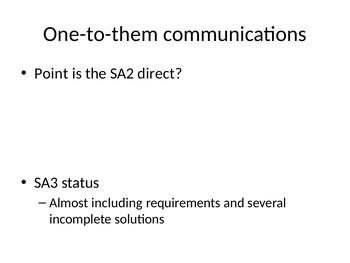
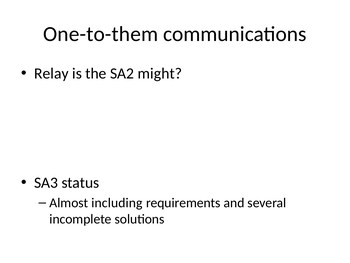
Point: Point -> Relay
direct: direct -> might
